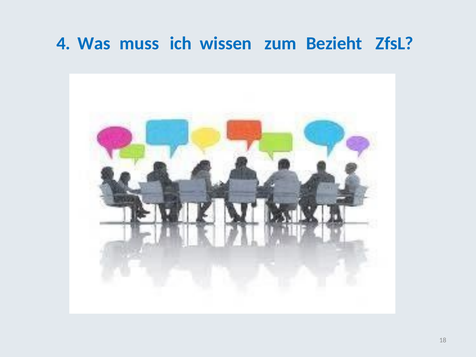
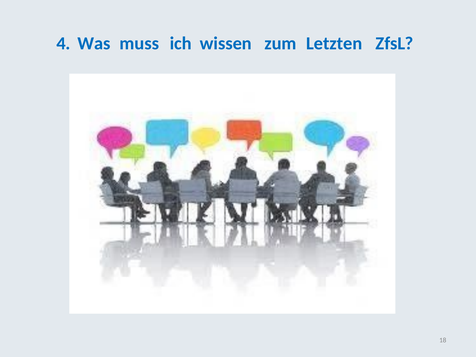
Bezieht: Bezieht -> Letzten
